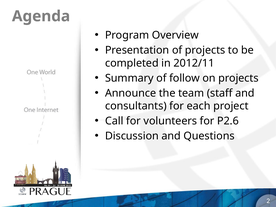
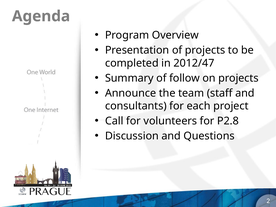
2012/11: 2012/11 -> 2012/47
P2.6: P2.6 -> P2.8
